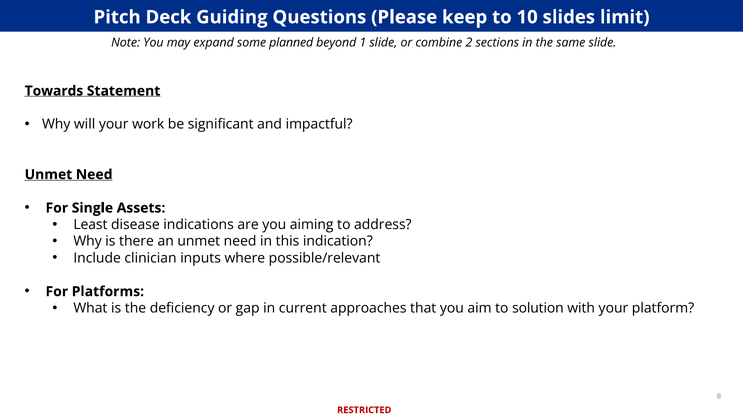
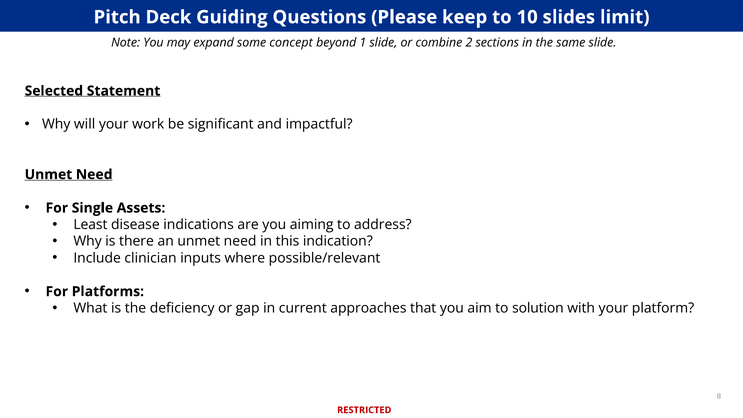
planned: planned -> concept
Towards: Towards -> Selected
